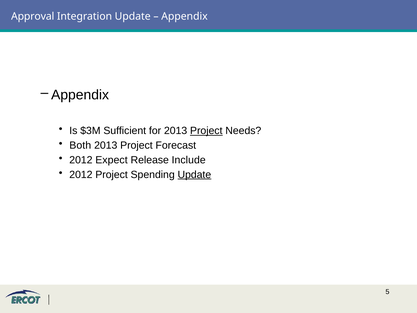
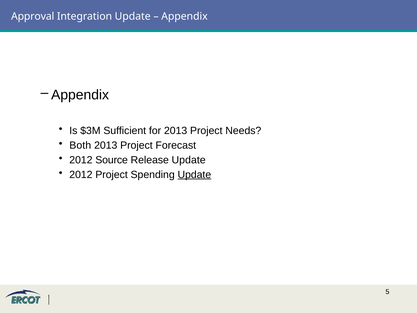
Project at (206, 131) underline: present -> none
Expect: Expect -> Source
Release Include: Include -> Update
